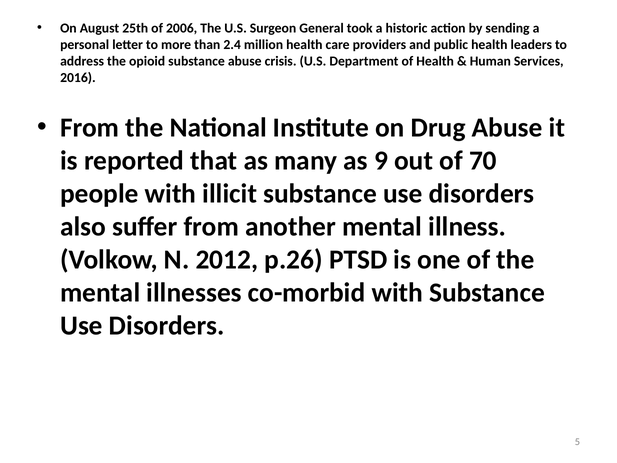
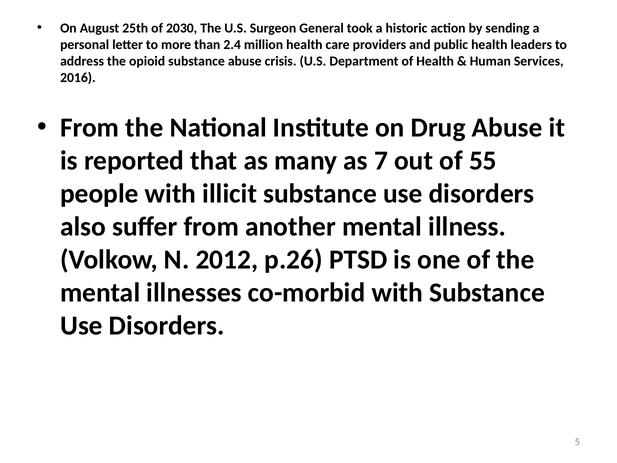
2006: 2006 -> 2030
9: 9 -> 7
70: 70 -> 55
